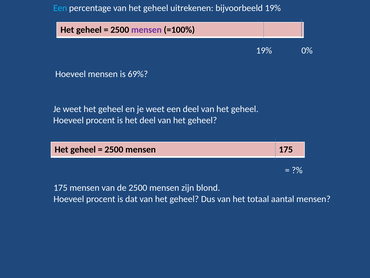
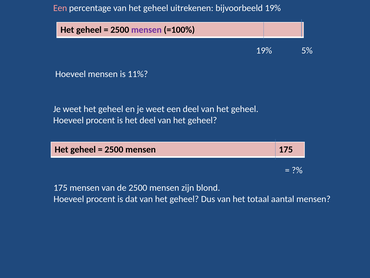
Een at (60, 8) colour: light blue -> pink
0%: 0% -> 5%
69%: 69% -> 11%
